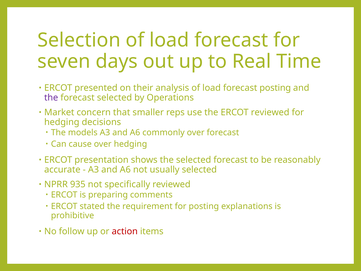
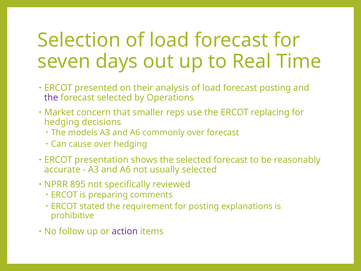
ERCOT reviewed: reviewed -> replacing
935: 935 -> 895
action colour: red -> purple
